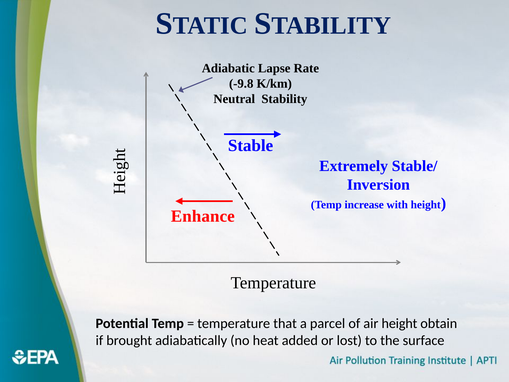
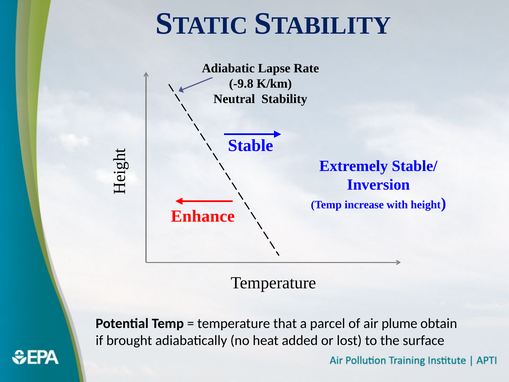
air height: height -> plume
